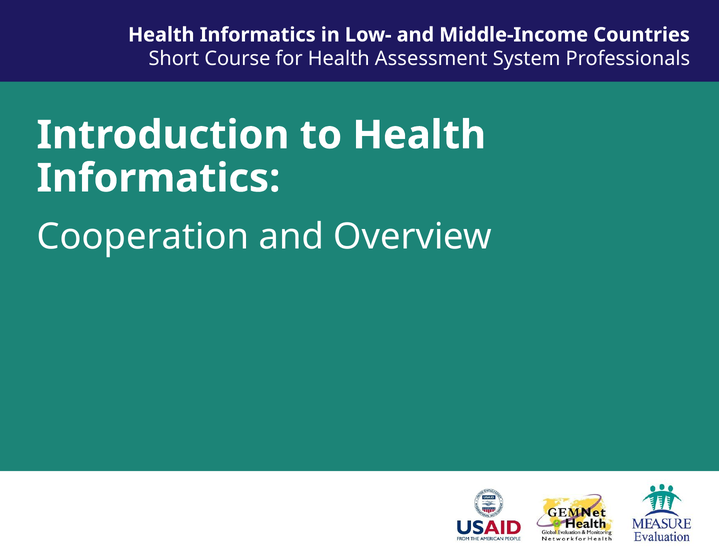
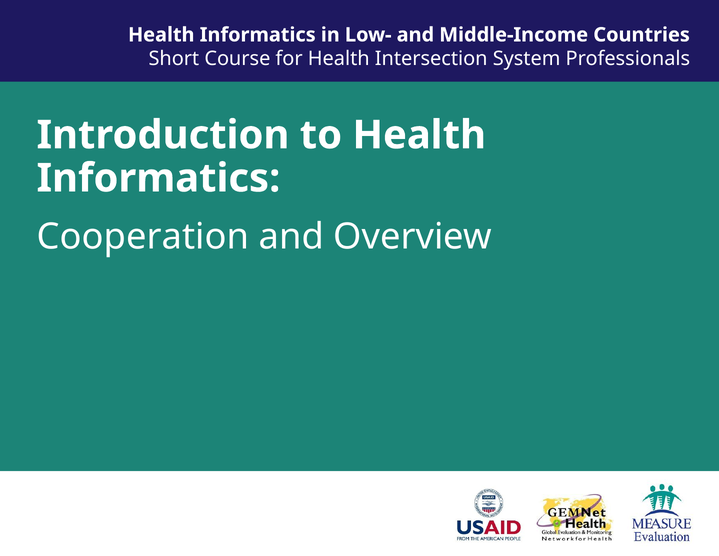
Assessment: Assessment -> Intersection
